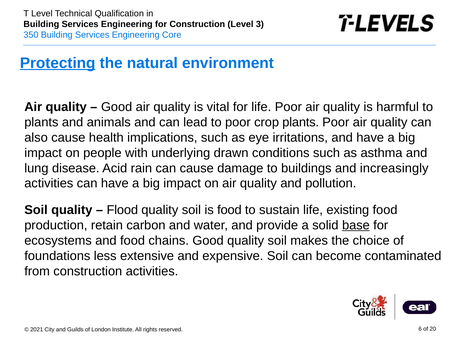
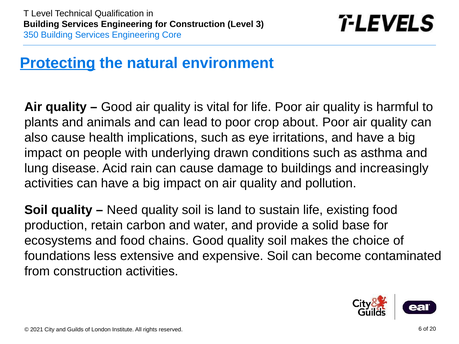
crop plants: plants -> about
Flood: Flood -> Need
is food: food -> land
base underline: present -> none
